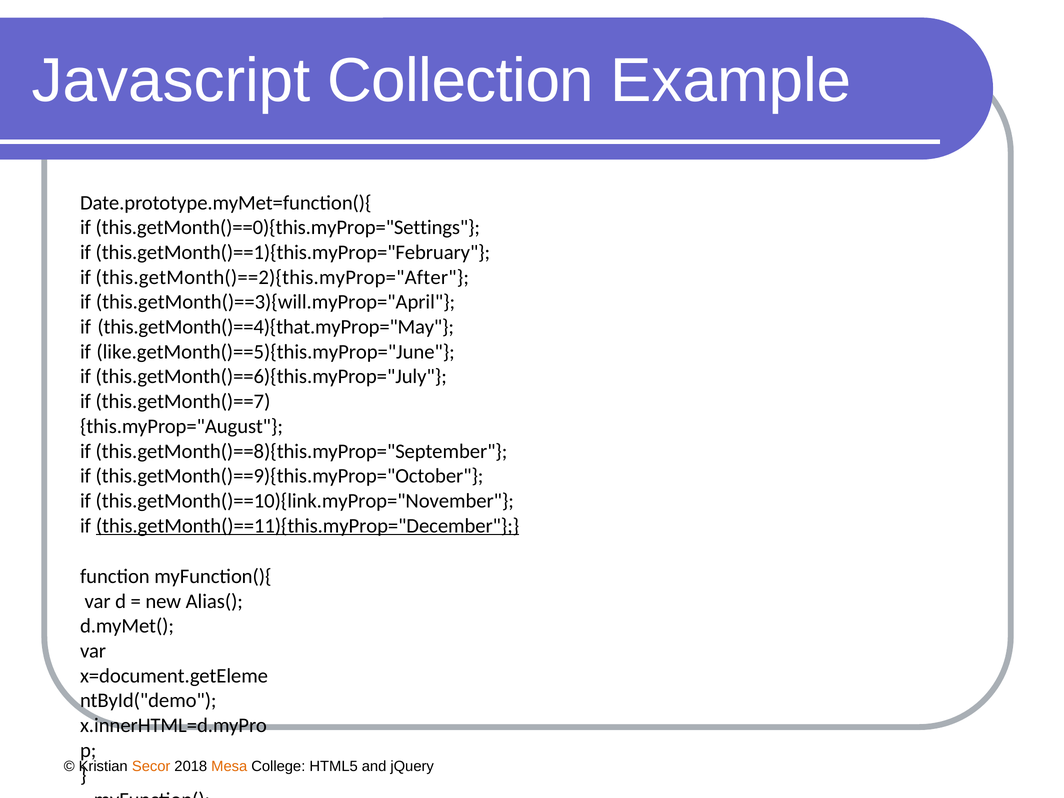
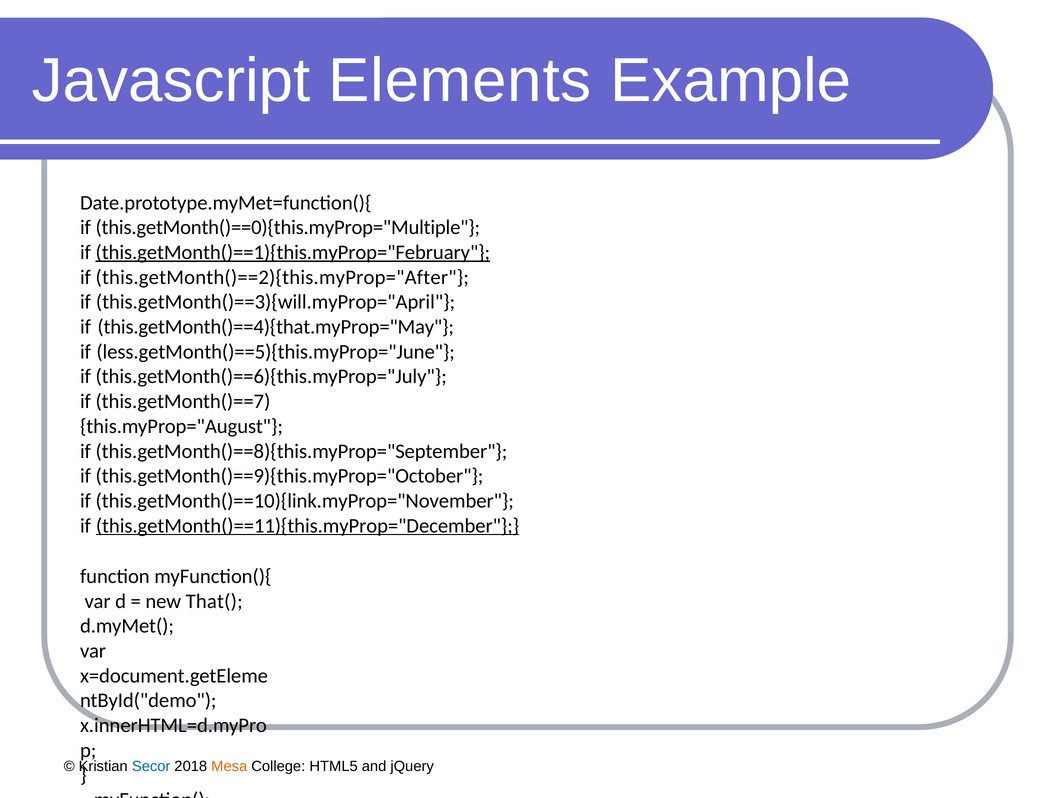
Collection: Collection -> Elements
this.getMonth()==0){this.myProp="Settings: this.getMonth()==0){this.myProp="Settings -> this.getMonth()==0){this.myProp="Multiple
this.getMonth()==1){this.myProp="February underline: none -> present
like.getMonth()==5){this.myProp="June: like.getMonth()==5){this.myProp="June -> less.getMonth()==5){this.myProp="June
Alias(: Alias( -> That(
Secor colour: orange -> blue
